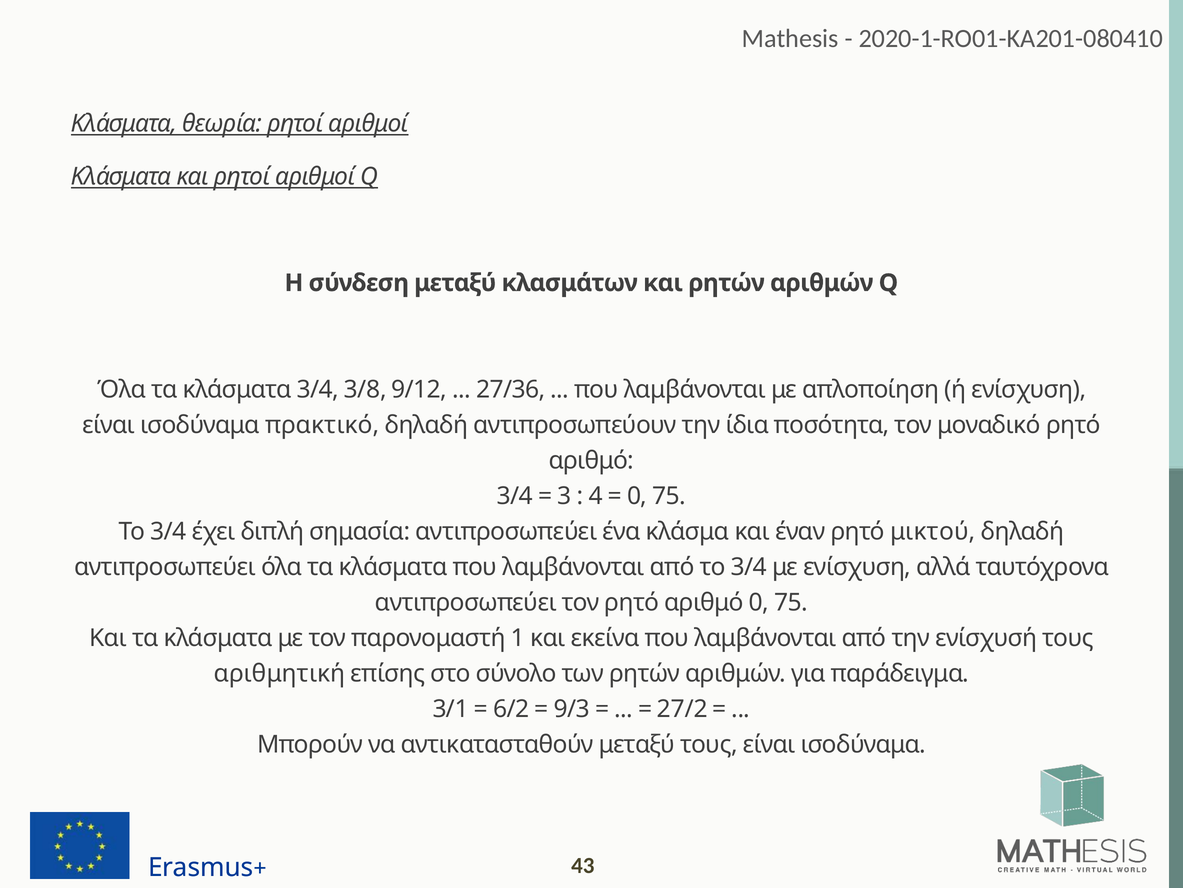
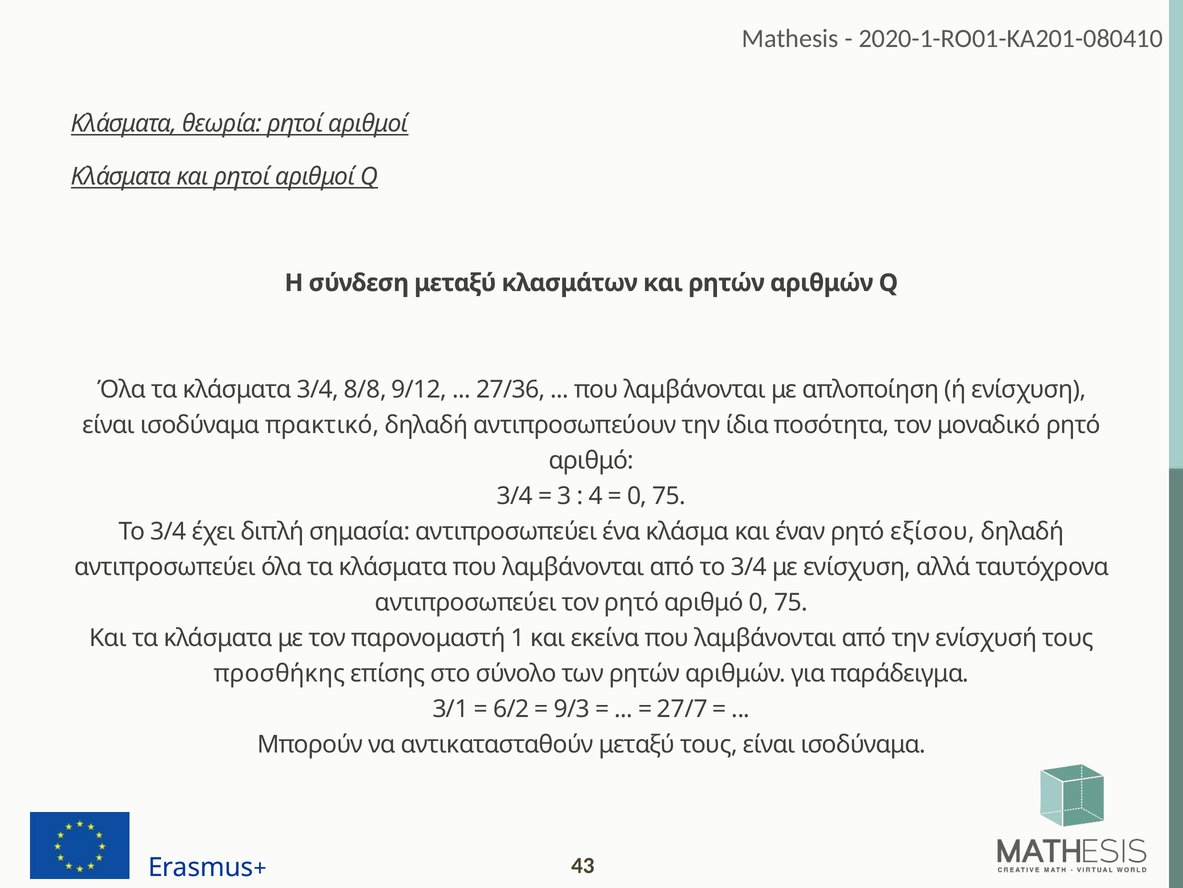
3/8: 3/8 -> 8/8
μικτού: μικτού -> εξίσου
αριθμητική: αριθμητική -> προσθήκης
27/2: 27/2 -> 27/7
